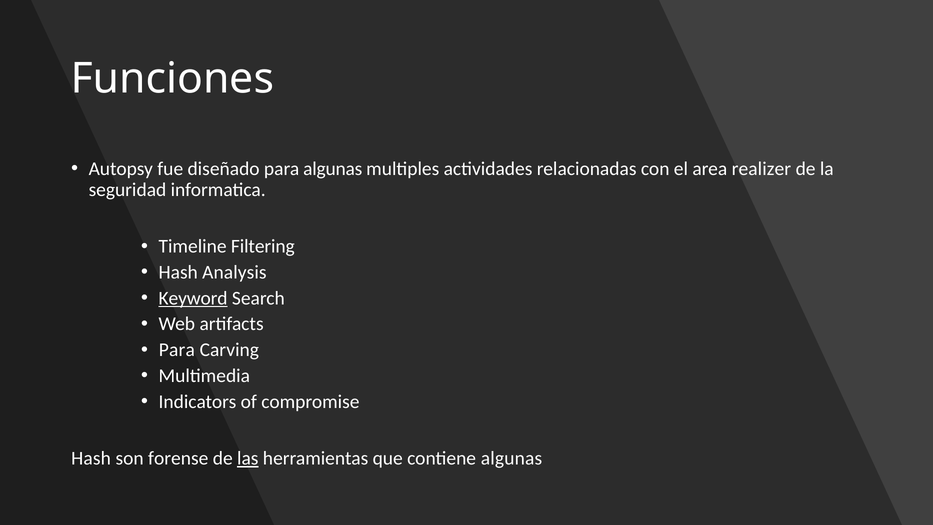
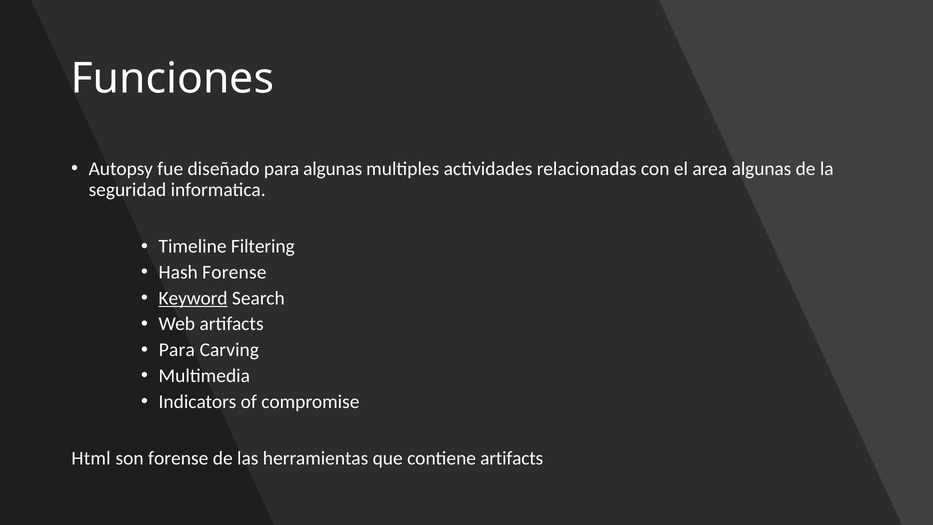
area realizer: realizer -> algunas
Hash Analysis: Analysis -> Forense
Hash at (91, 458): Hash -> Html
las underline: present -> none
contiene algunas: algunas -> artifacts
